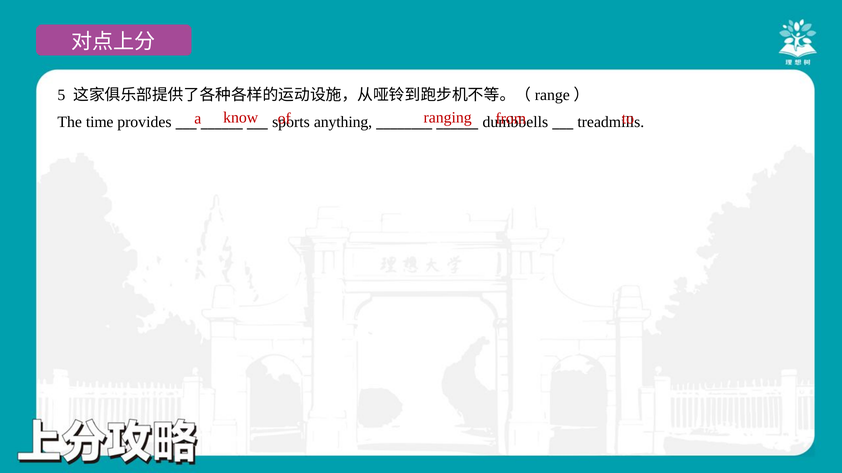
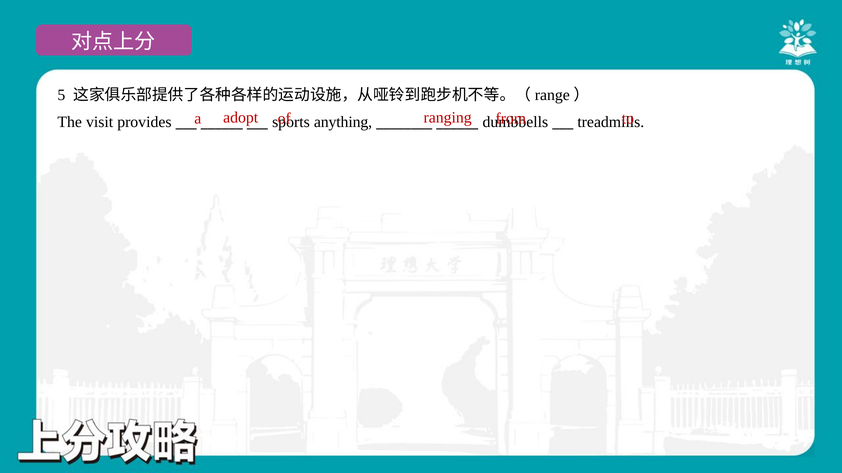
know: know -> adopt
time: time -> visit
